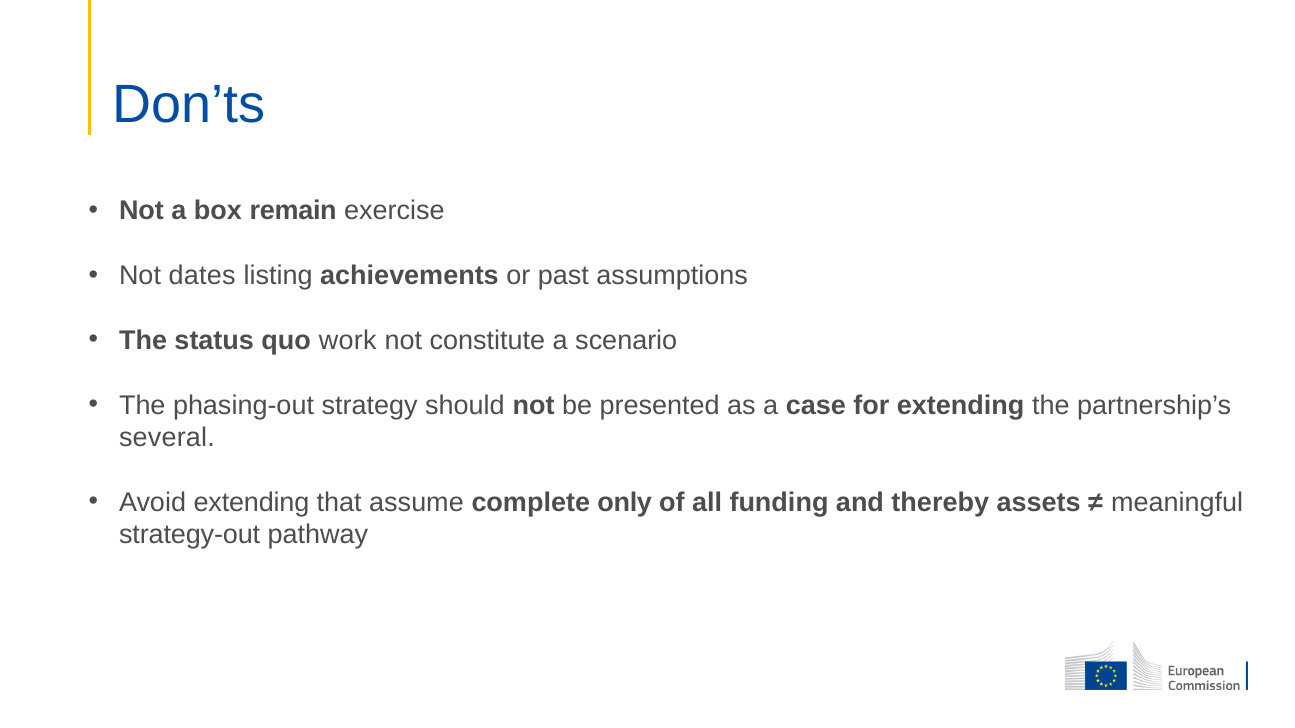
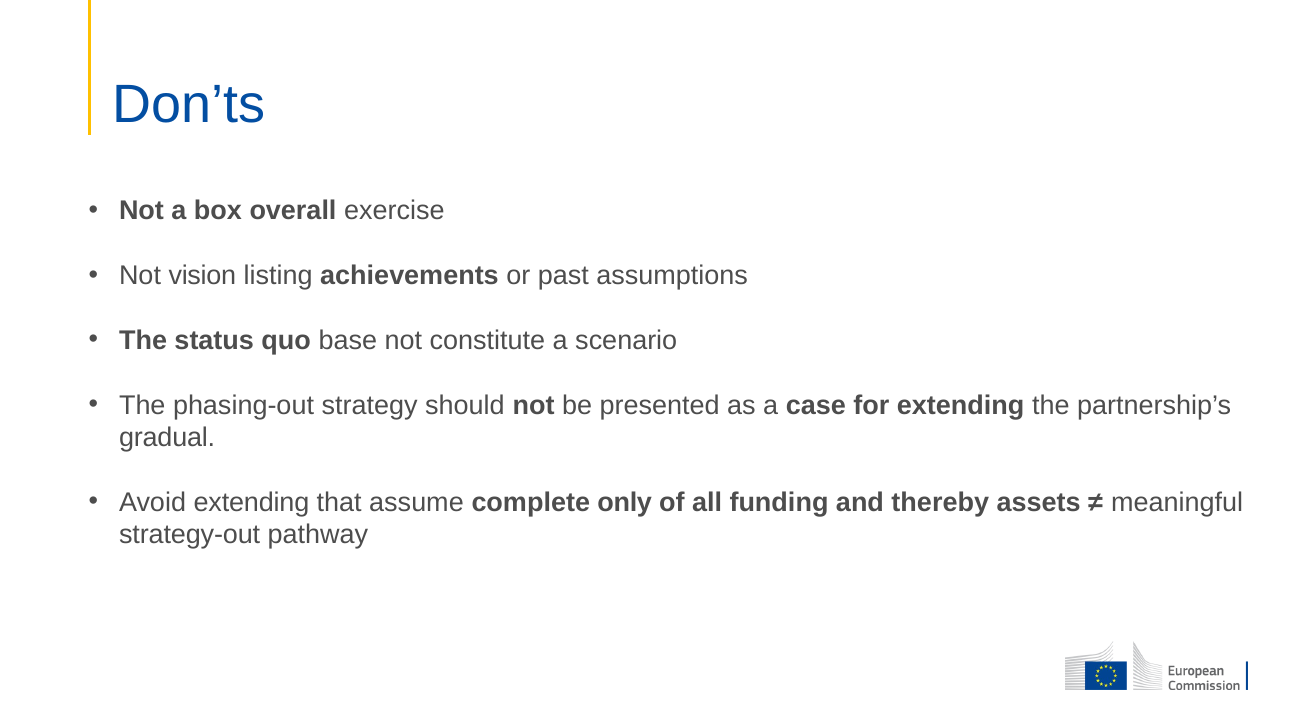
remain: remain -> overall
dates: dates -> vision
work: work -> base
several: several -> gradual
